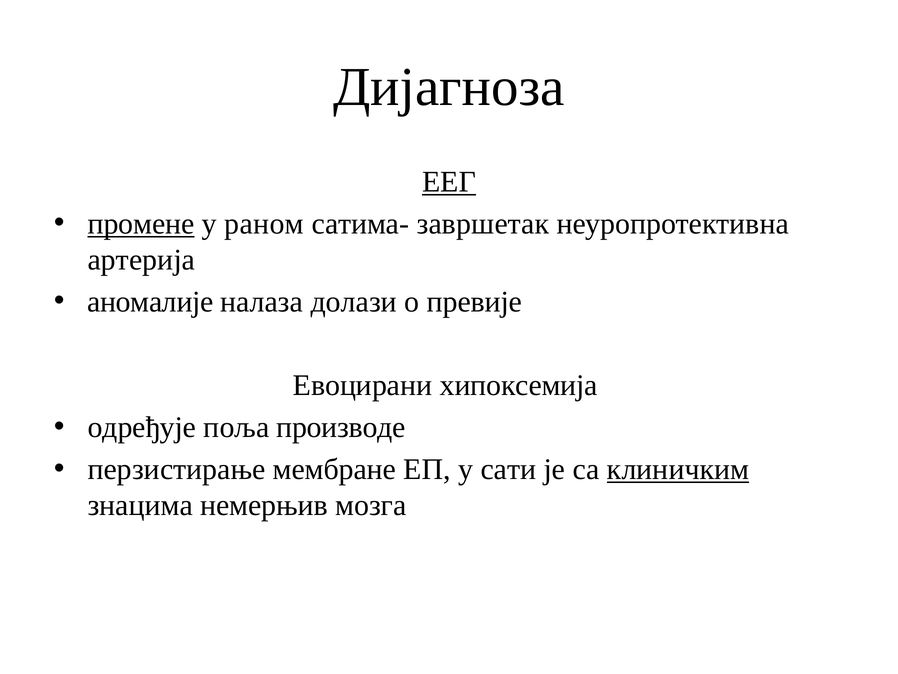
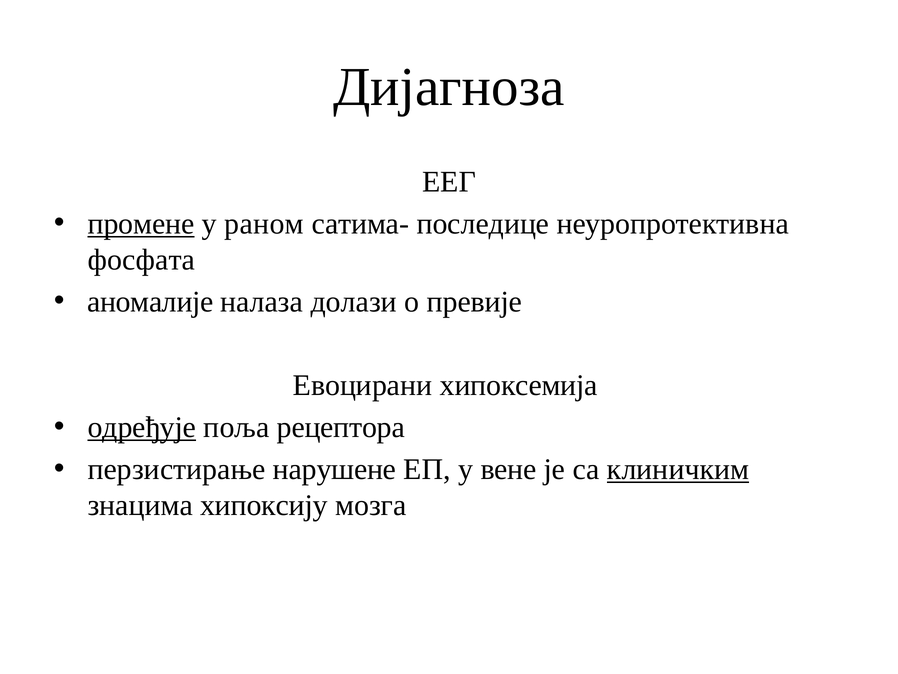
ЕЕГ underline: present -> none
завршетак: завршетак -> последице
артерија: артерија -> фосфата
одређује underline: none -> present
производе: производе -> рецептора
мембране: мембране -> нарушене
сати: сати -> вене
немерњив: немерњив -> хипоксију
